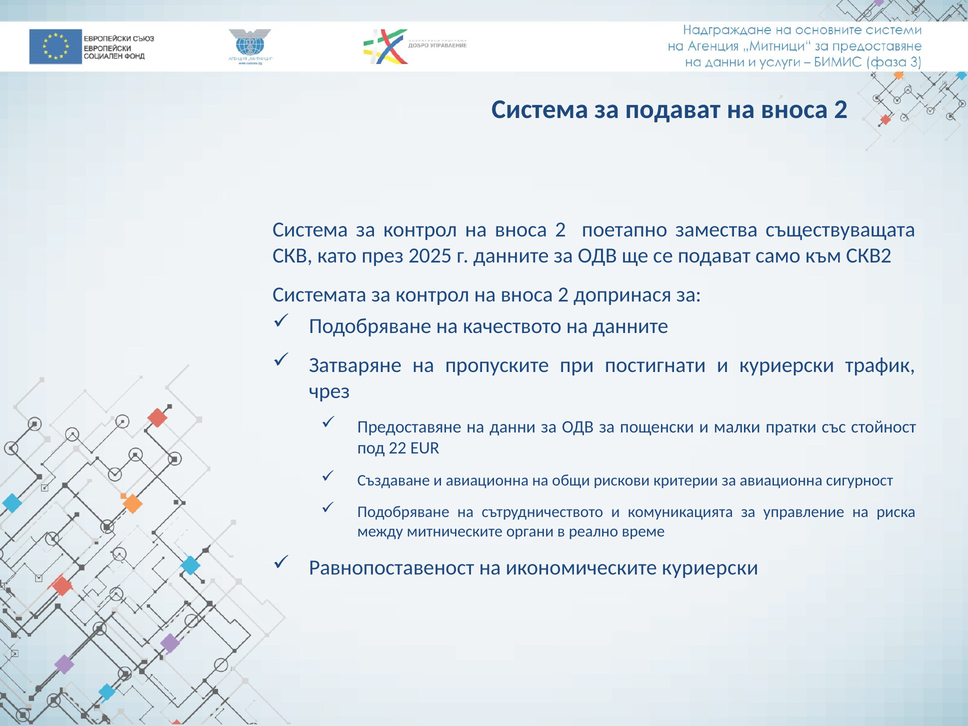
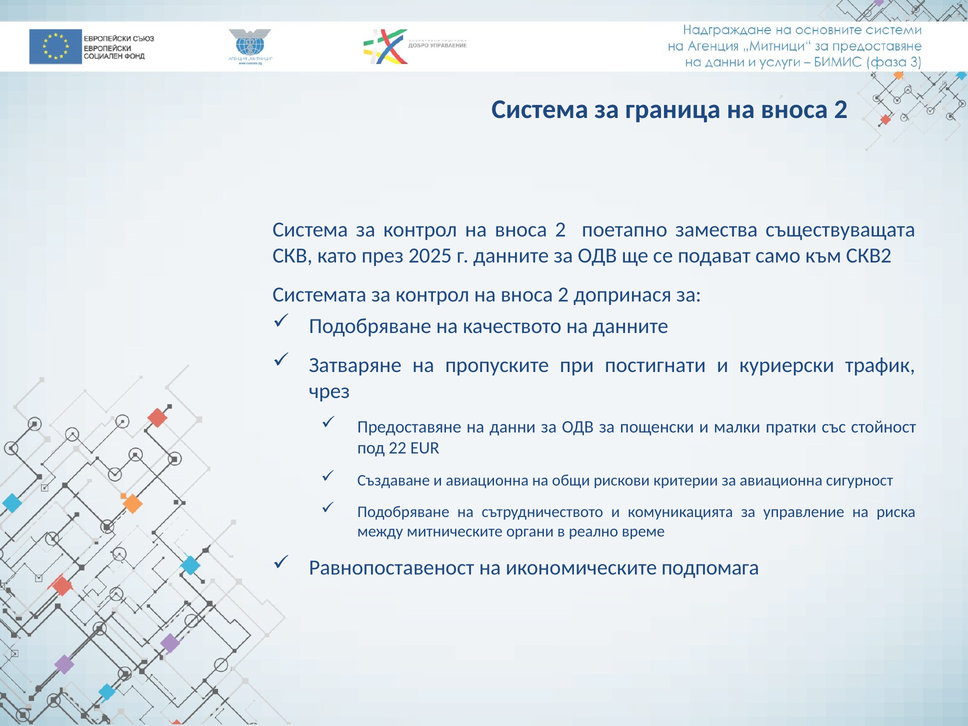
за подават: подават -> граница
икономическите куриерски: куриерски -> подпомага
